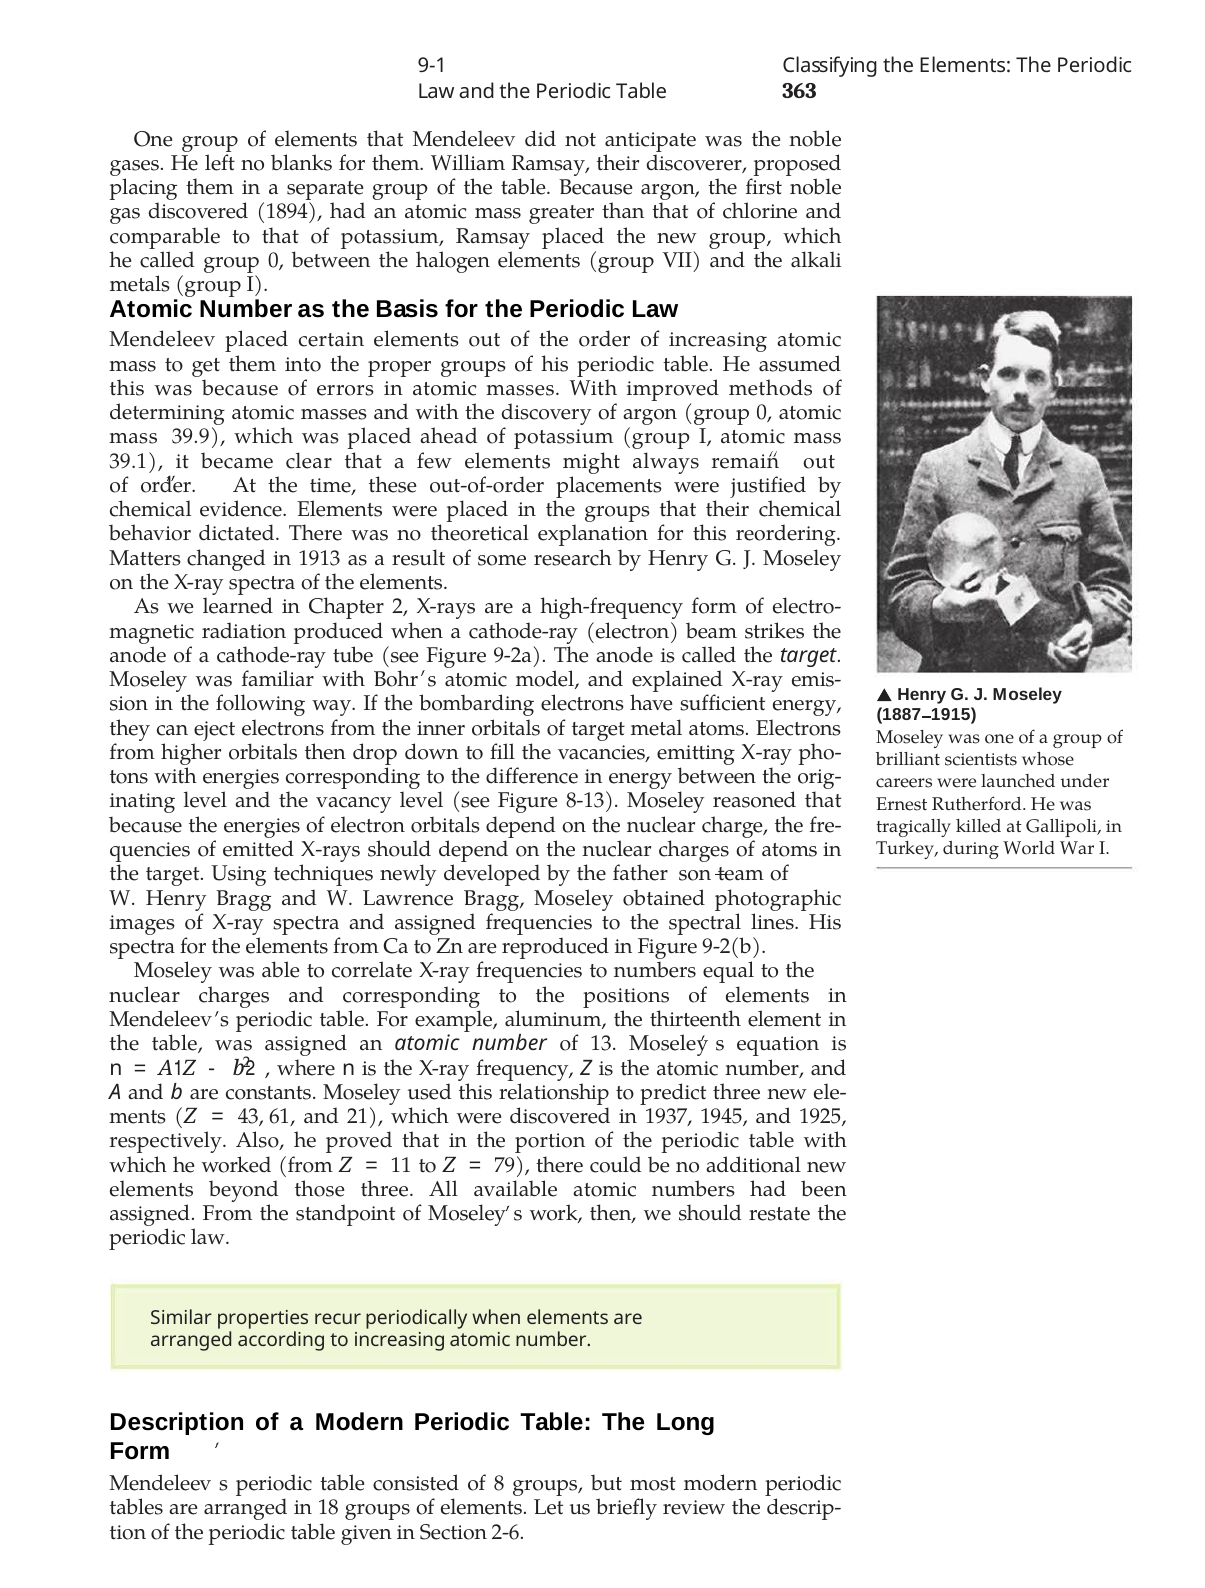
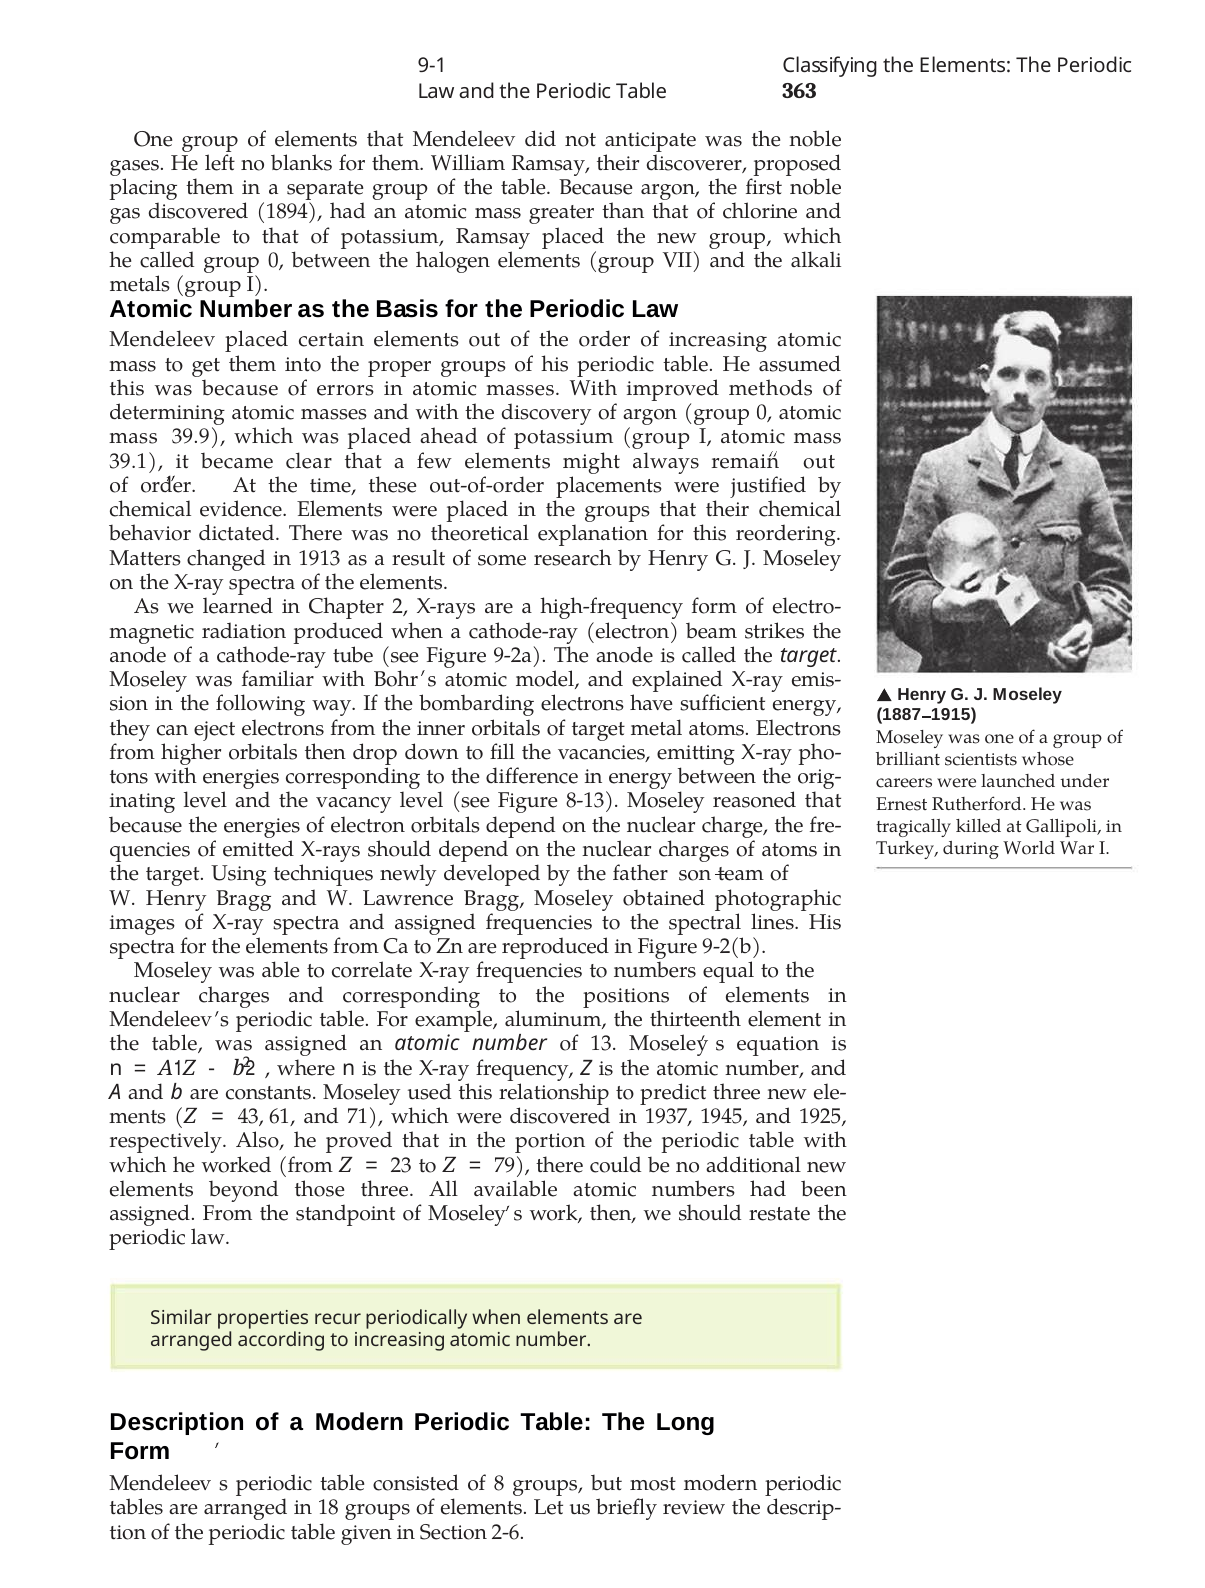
21: 21 -> 71
11: 11 -> 23
